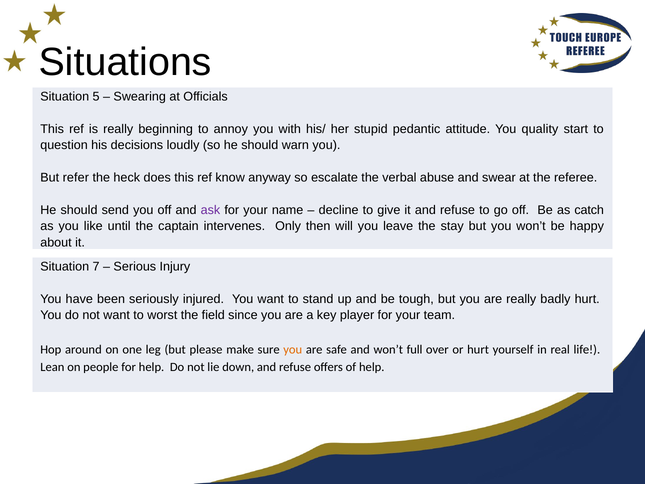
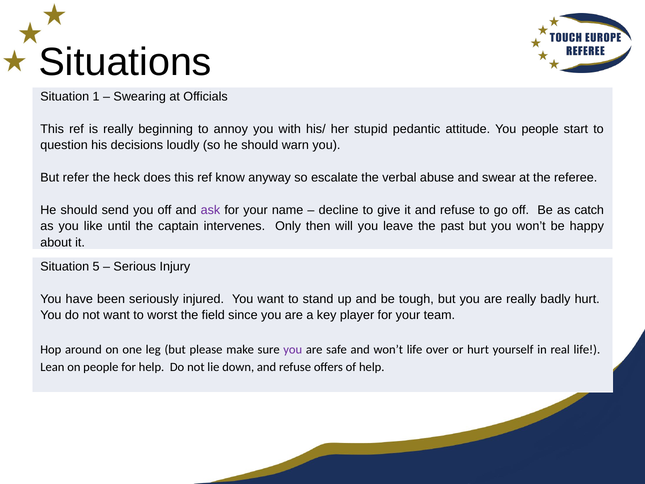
5: 5 -> 1
You quality: quality -> people
stay: stay -> past
7: 7 -> 5
you at (293, 350) colour: orange -> purple
won’t full: full -> life
